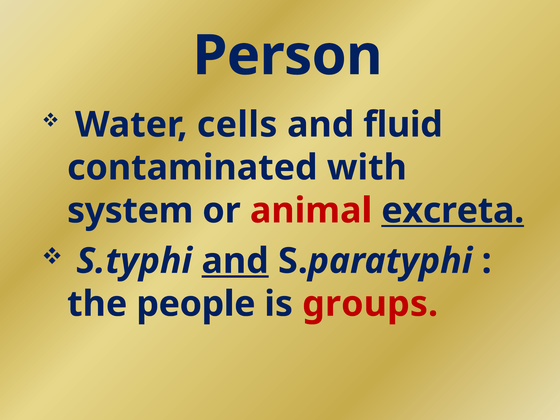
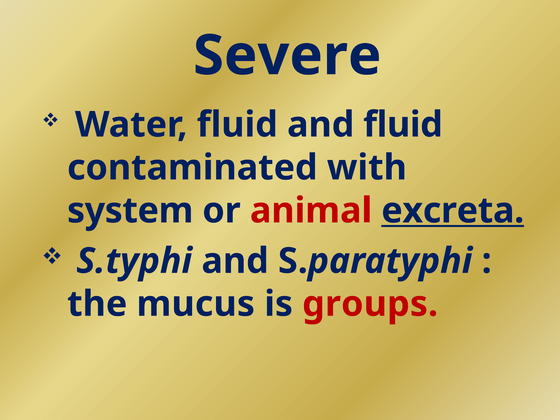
Person: Person -> Severe
Water cells: cells -> fluid
and at (235, 261) underline: present -> none
people: people -> mucus
